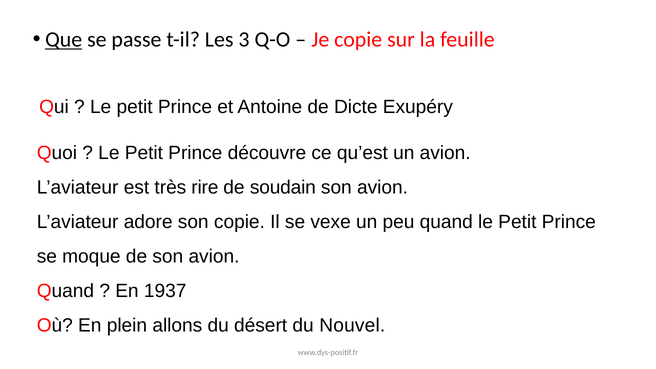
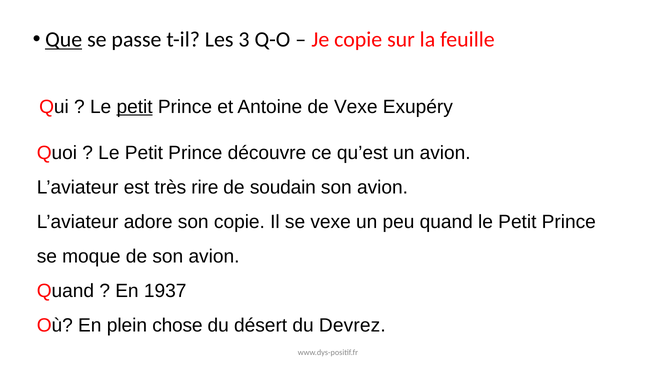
petit at (135, 107) underline: none -> present
de Dicte: Dicte -> Vexe
allons: allons -> chose
Nouvel: Nouvel -> Devrez
